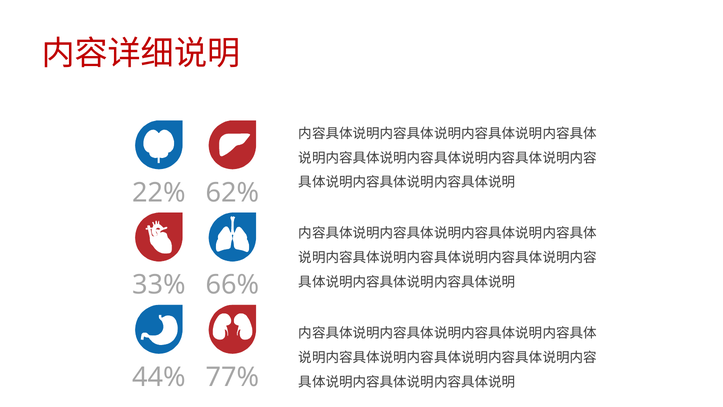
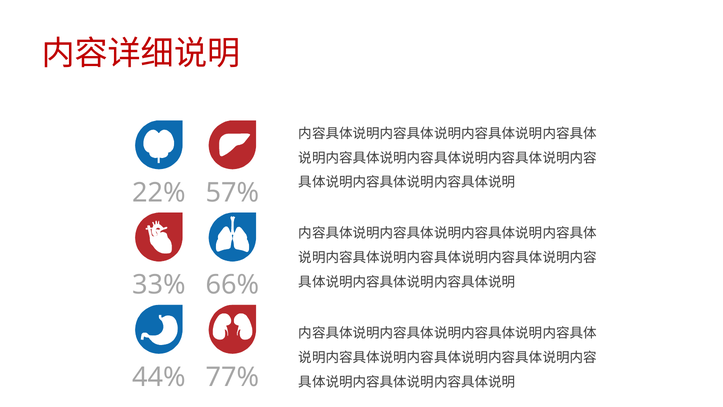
62%: 62% -> 57%
